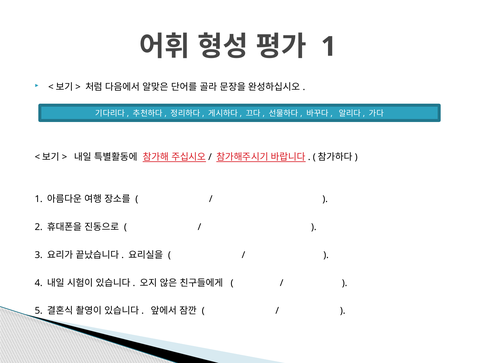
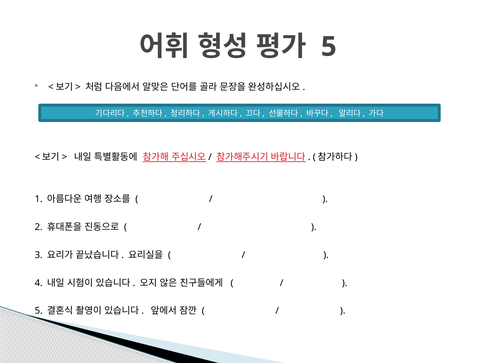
1 at (329, 47): 1 -> 5
